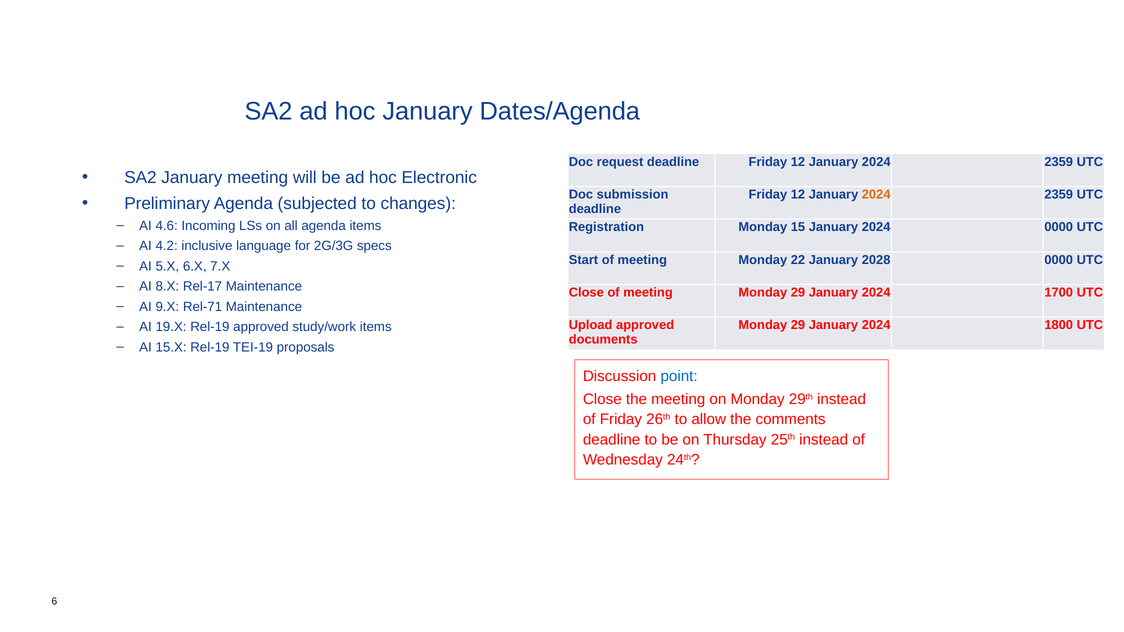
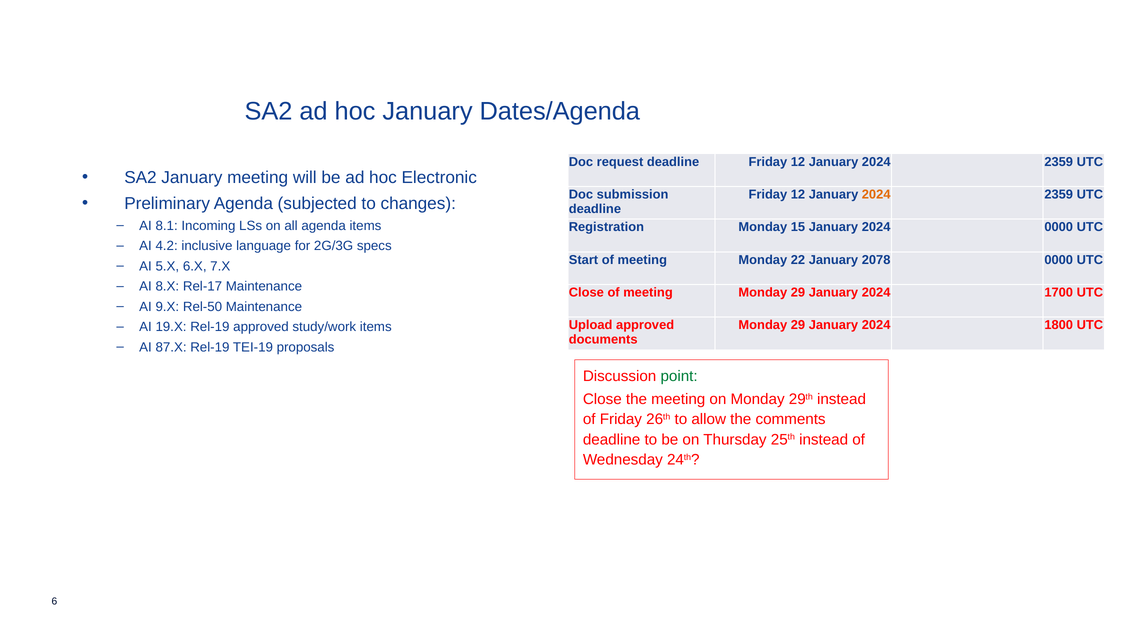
4.6: 4.6 -> 8.1
2028: 2028 -> 2078
Rel-71: Rel-71 -> Rel-50
15.X: 15.X -> 87.X
point colour: blue -> green
